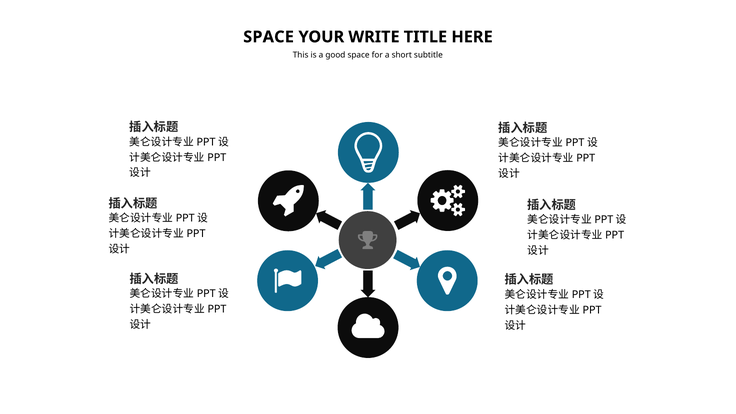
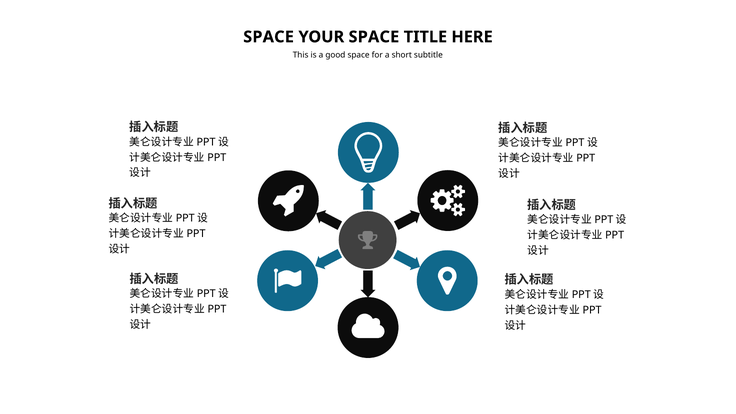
YOUR WRITE: WRITE -> SPACE
